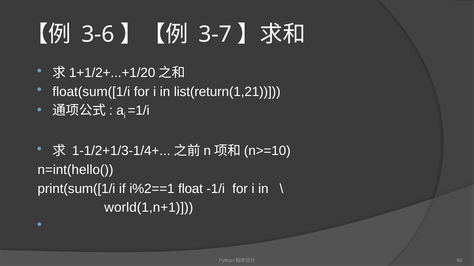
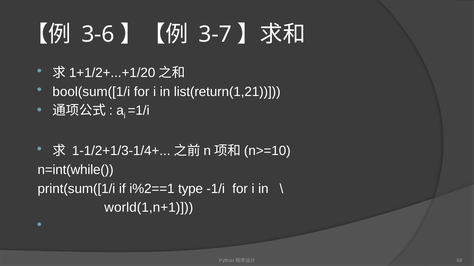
float(sum([1/i: float(sum([1/i -> bool(sum([1/i
n=int(hello(: n=int(hello( -> n=int(while(
float: float -> type
